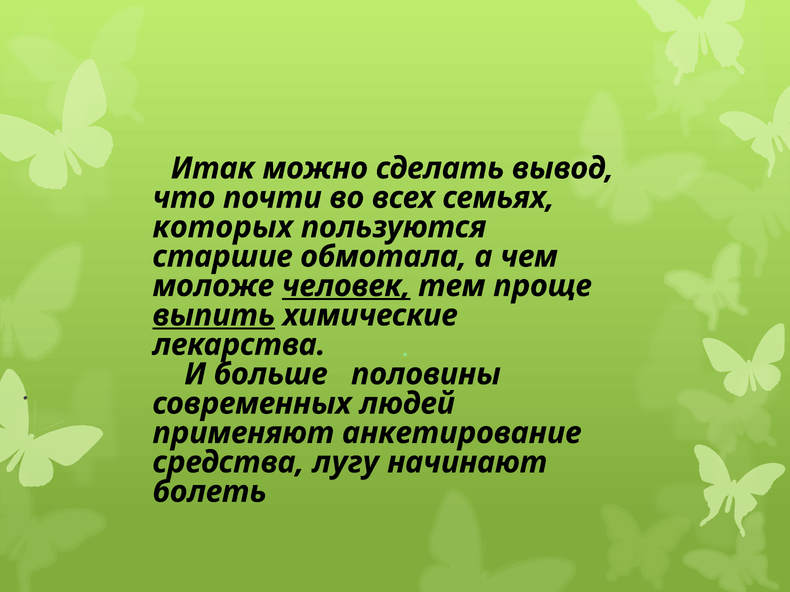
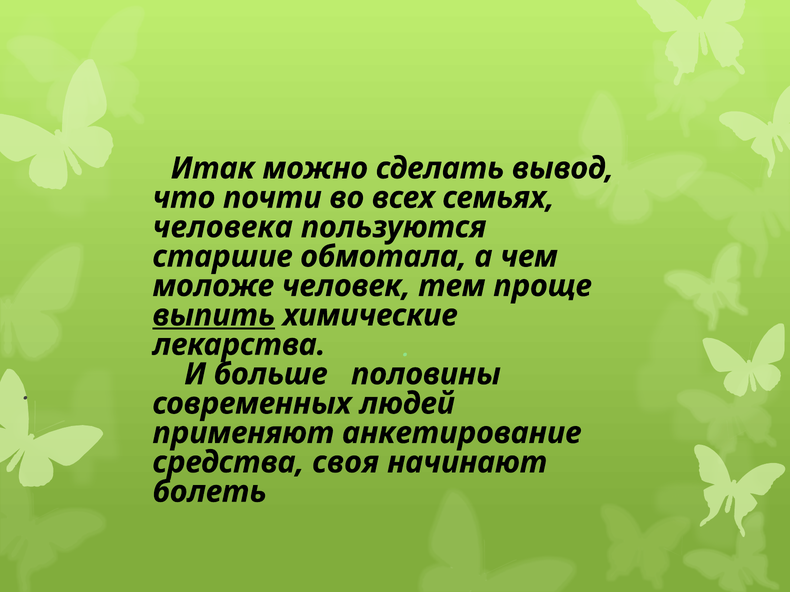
которых: которых -> человека
человек underline: present -> none
лугу: лугу -> своя
